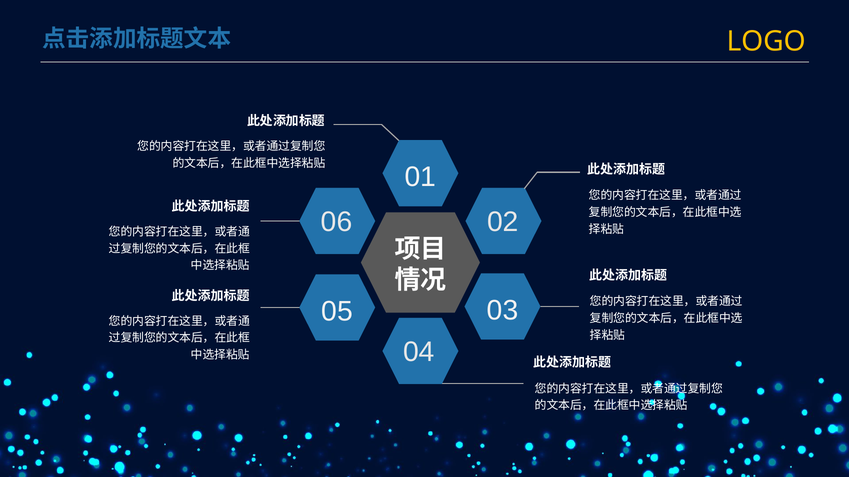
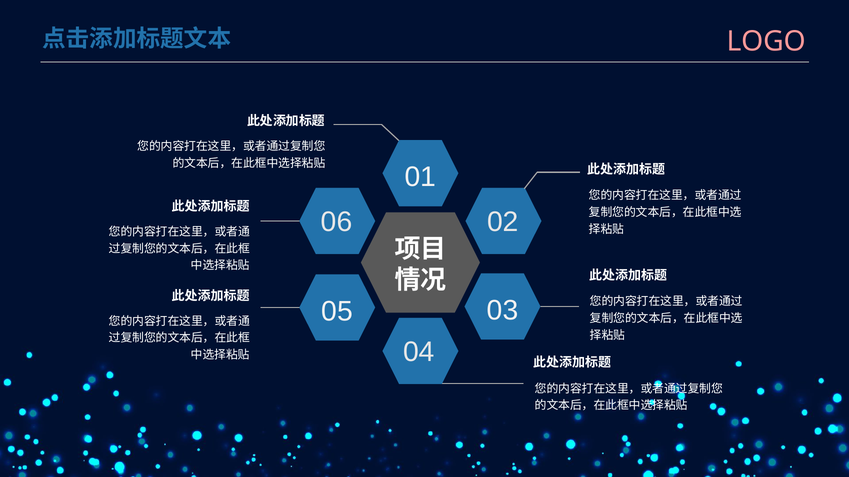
LOGO colour: yellow -> pink
